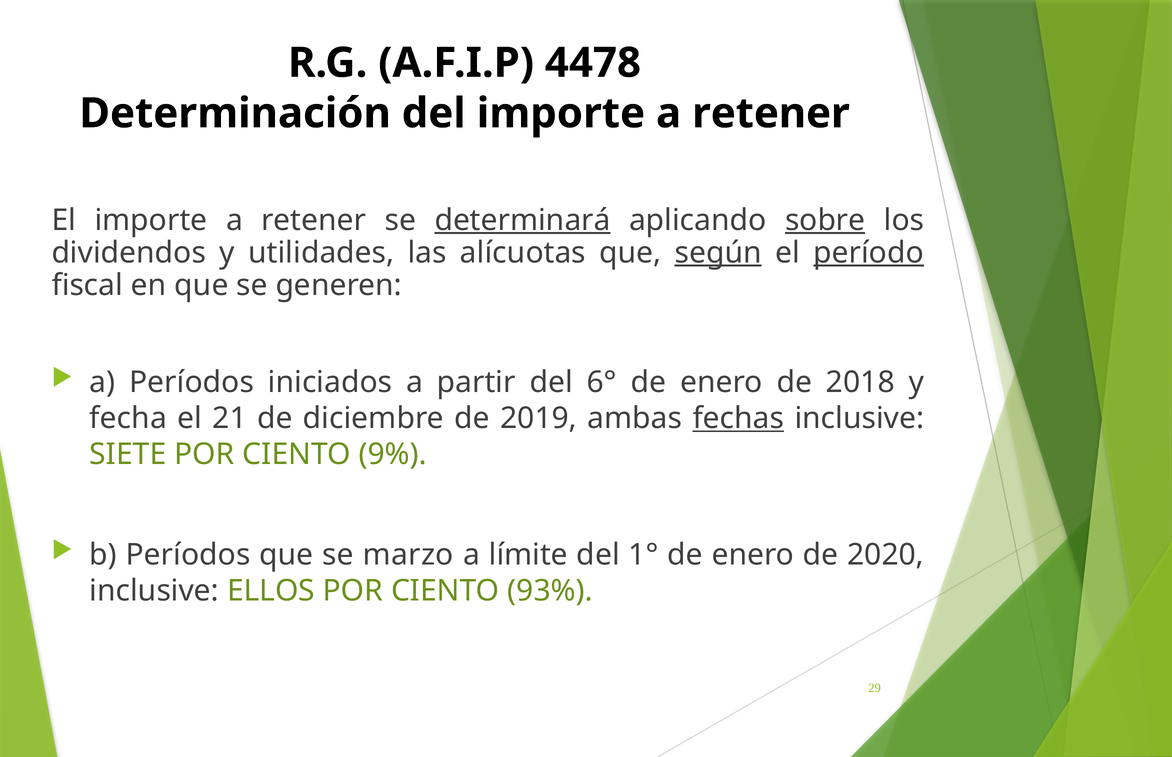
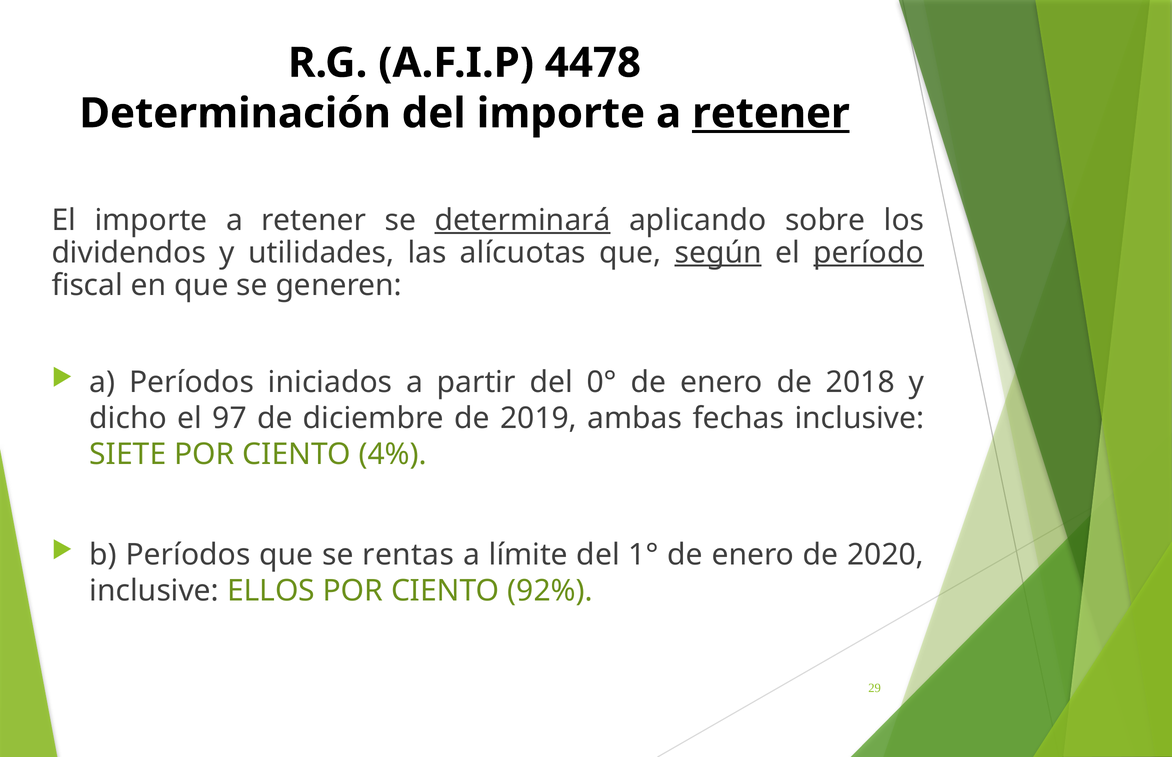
retener at (771, 113) underline: none -> present
sobre underline: present -> none
6°: 6° -> 0°
fecha: fecha -> dicho
21: 21 -> 97
fechas underline: present -> none
9%: 9% -> 4%
marzo: marzo -> rentas
93%: 93% -> 92%
